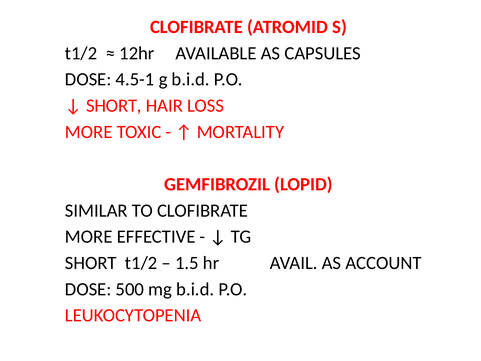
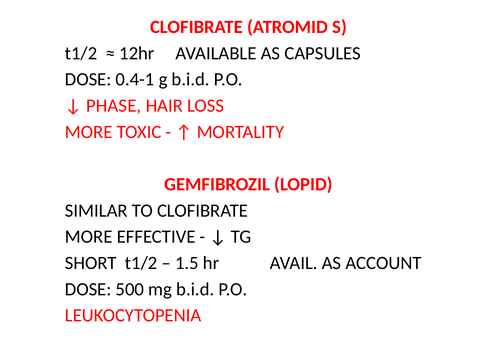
4.5-1: 4.5-1 -> 0.4-1
SHORT at (114, 106): SHORT -> PHASE
